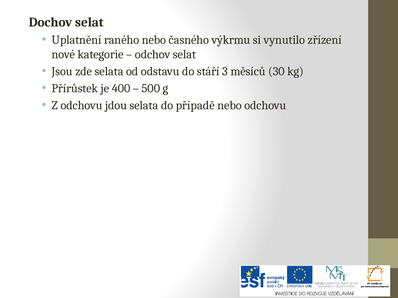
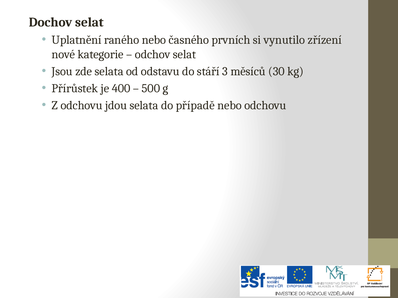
výkrmu: výkrmu -> prvních
